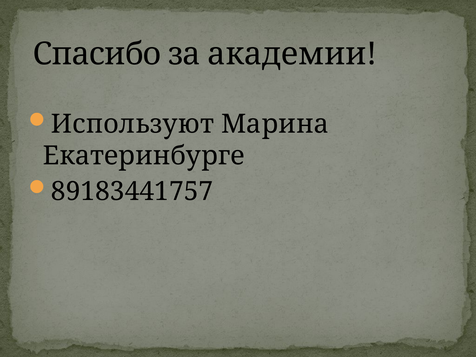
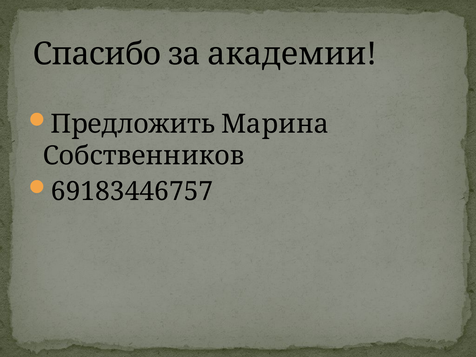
Используют: Используют -> Предложить
Екатеринбурге: Екатеринбурге -> Собственников
89183441757: 89183441757 -> 69183446757
